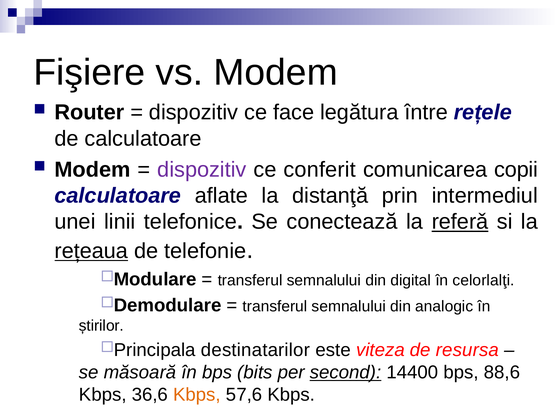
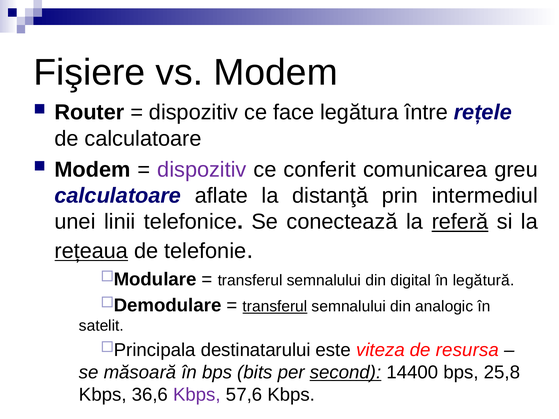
copii: copii -> greu
celorlalţi: celorlalţi -> legătură
transferul at (275, 307) underline: none -> present
știrilor: știrilor -> satelit
destinatarilor: destinatarilor -> destinatarului
88,6: 88,6 -> 25,8
Kbps at (197, 395) colour: orange -> purple
